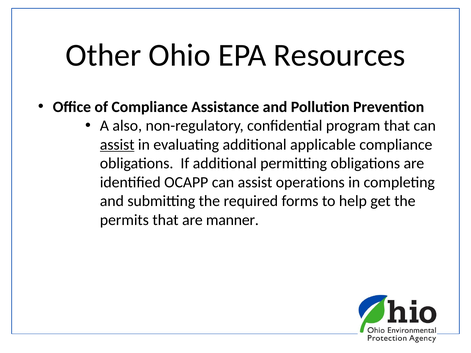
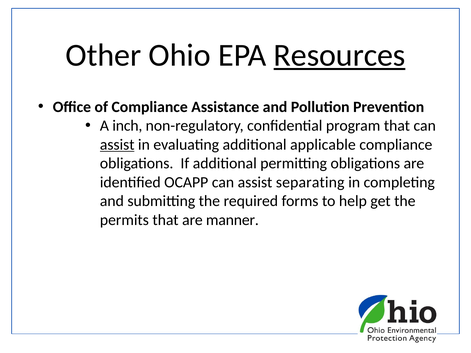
Resources underline: none -> present
also: also -> inch
operations: operations -> separating
